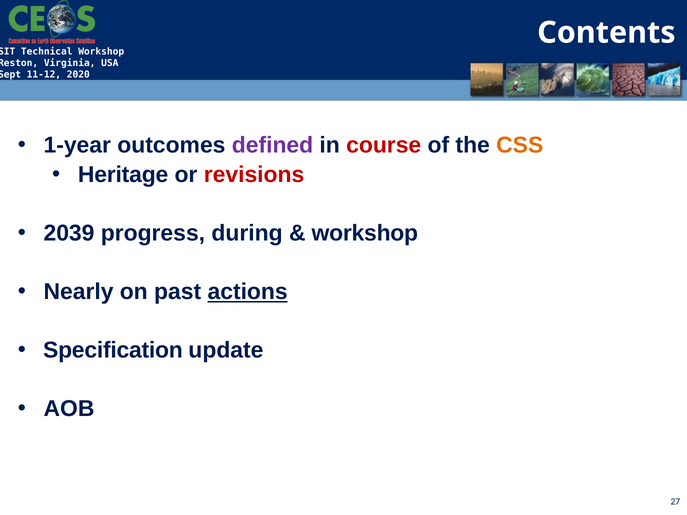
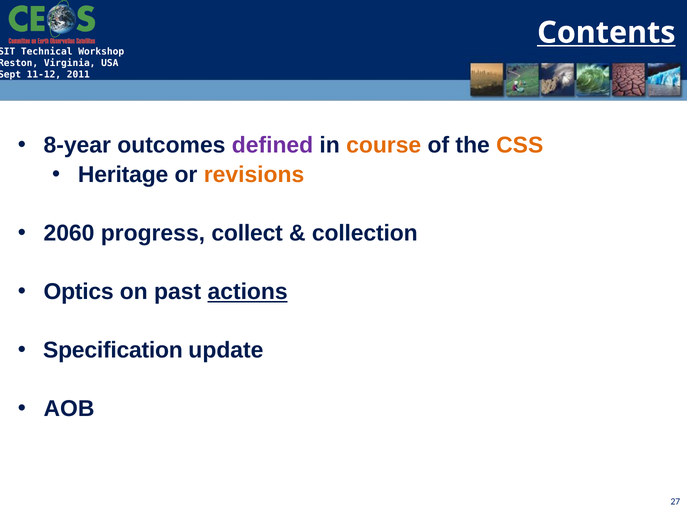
Contents underline: none -> present
2020: 2020 -> 2011
1-year: 1-year -> 8-year
course colour: red -> orange
revisions colour: red -> orange
2039: 2039 -> 2060
during: during -> collect
workshop at (365, 233): workshop -> collection
Nearly: Nearly -> Optics
